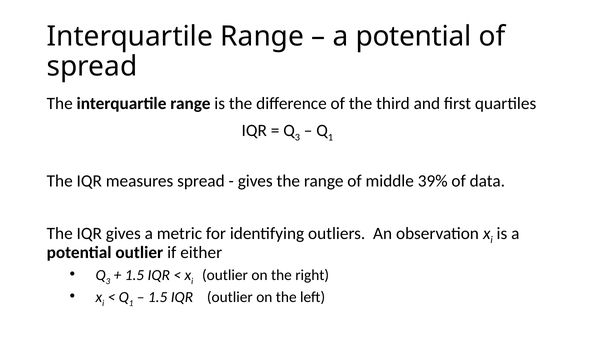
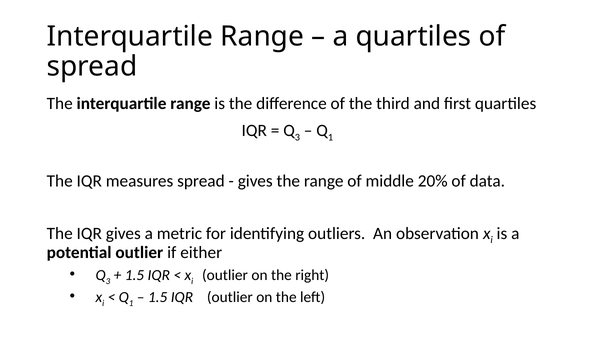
potential at (414, 36): potential -> quartiles
39%: 39% -> 20%
